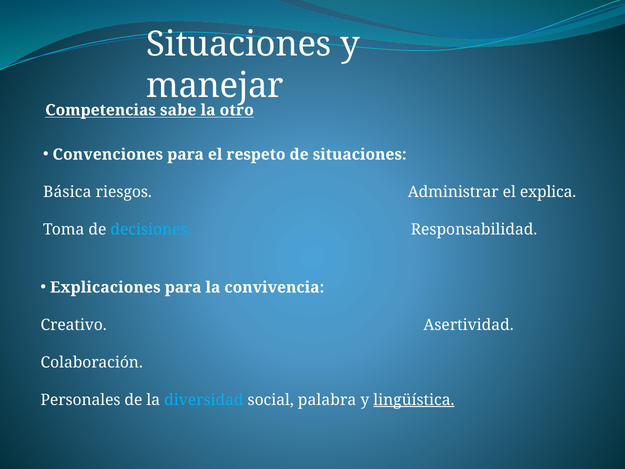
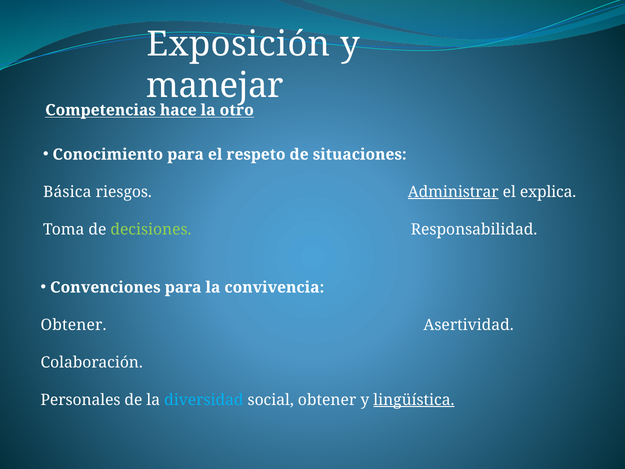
Situaciones at (239, 44): Situaciones -> Exposición
sabe: sabe -> hace
Convenciones: Convenciones -> Conocimiento
Administrar underline: none -> present
decisiones colour: light blue -> light green
Explicaciones: Explicaciones -> Convenciones
Creativo at (74, 325): Creativo -> Obtener
social palabra: palabra -> obtener
